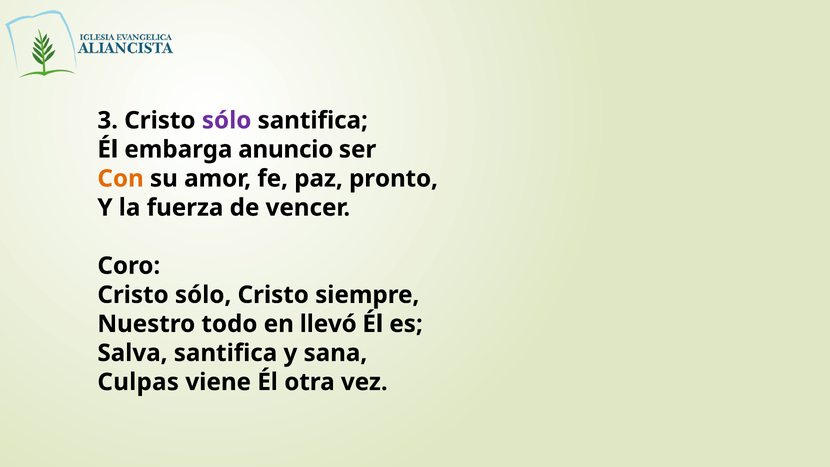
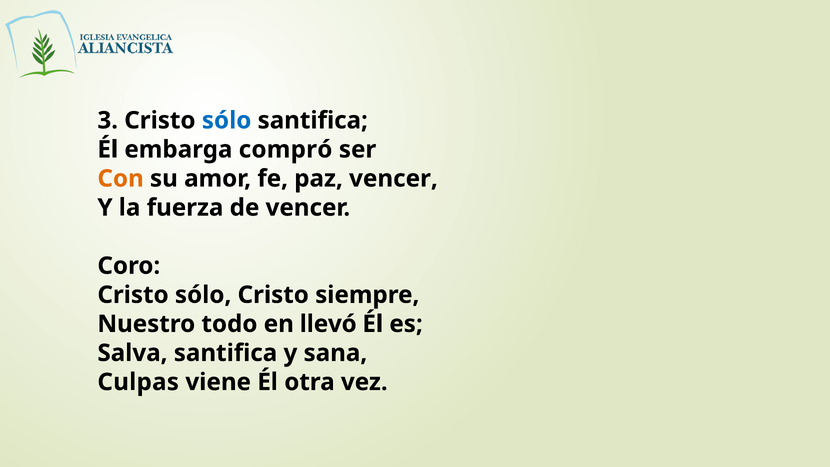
sólo at (227, 120) colour: purple -> blue
anuncio: anuncio -> compró
paz pronto: pronto -> vencer
